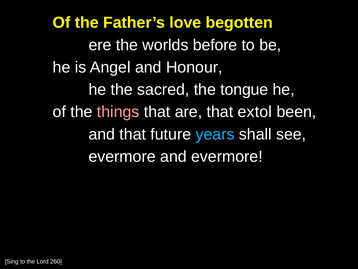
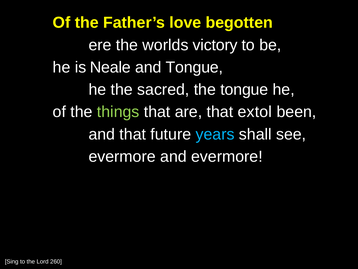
before: before -> victory
Angel: Angel -> Neale
and Honour: Honour -> Tongue
things colour: pink -> light green
